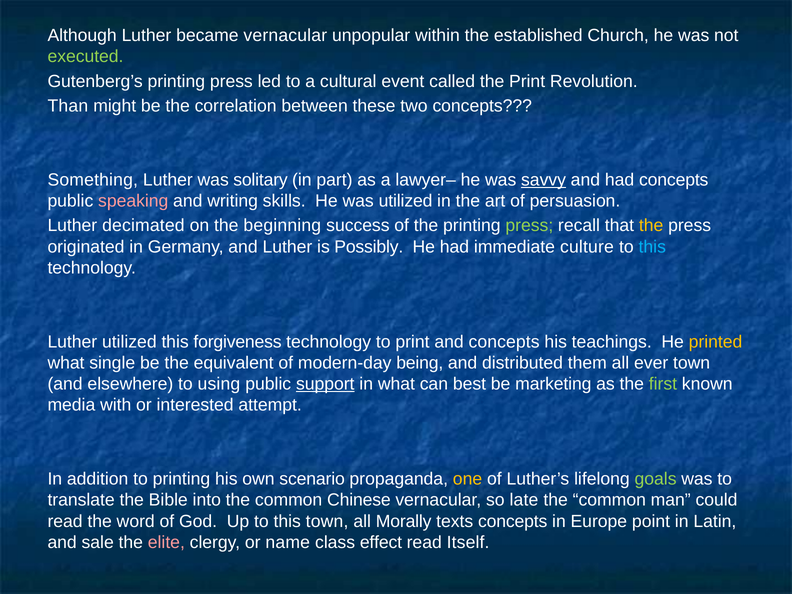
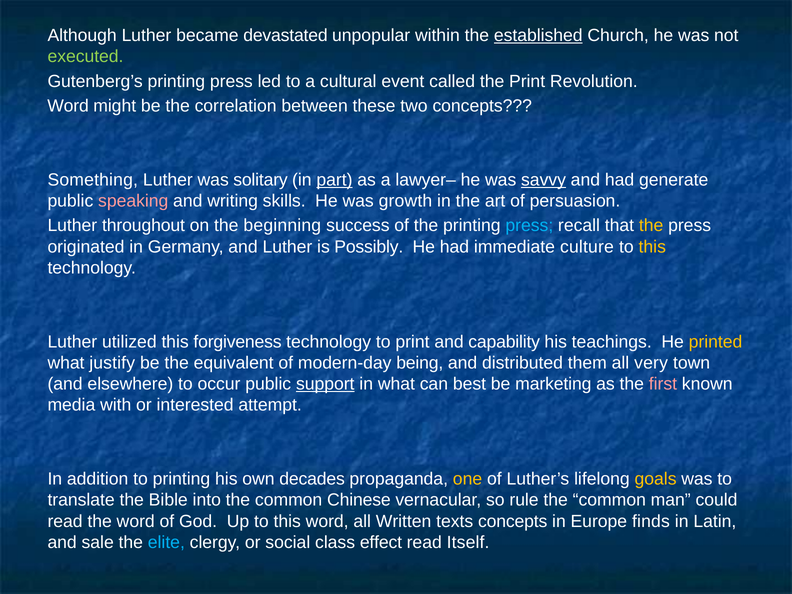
became vernacular: vernacular -> devastated
established underline: none -> present
Than at (68, 106): Than -> Word
part underline: none -> present
had concepts: concepts -> generate
was utilized: utilized -> growth
Luther decimated: decimated -> throughout
press at (529, 226) colour: light green -> light blue
this at (652, 247) colour: light blue -> yellow
and concepts: concepts -> capability
single: single -> justify
ever: ever -> very
using: using -> occur
first colour: light green -> pink
own scenario: scenario -> decades
goals colour: light green -> yellow
late: late -> rule
this town: town -> word
Morally: Morally -> Written
point: point -> finds
elite colour: pink -> light blue
name: name -> social
